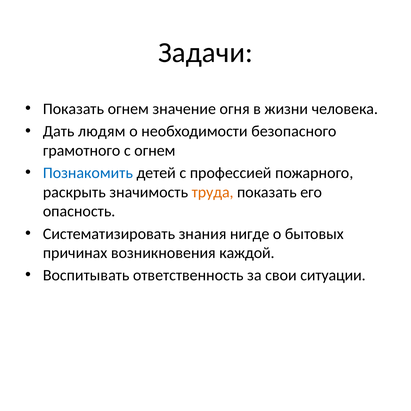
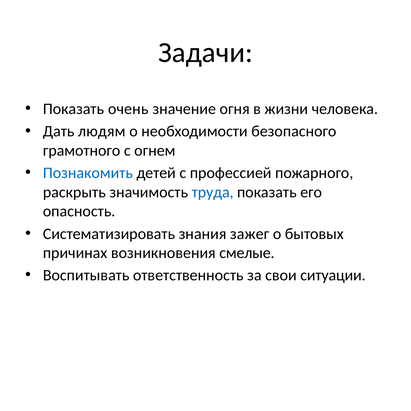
Показать огнем: огнем -> очень
труда colour: orange -> blue
нигде: нигде -> зажег
каждой: каждой -> смелые
